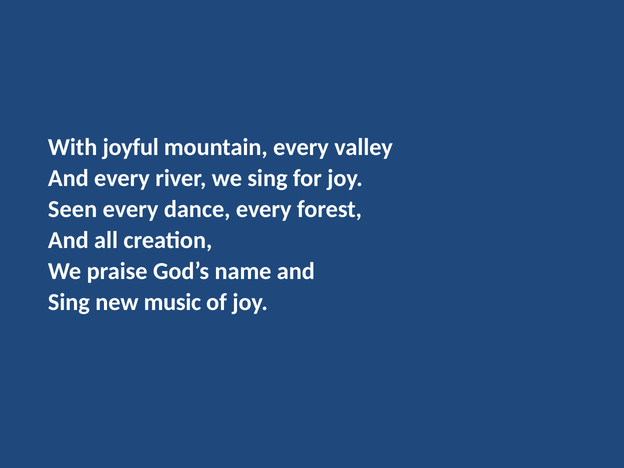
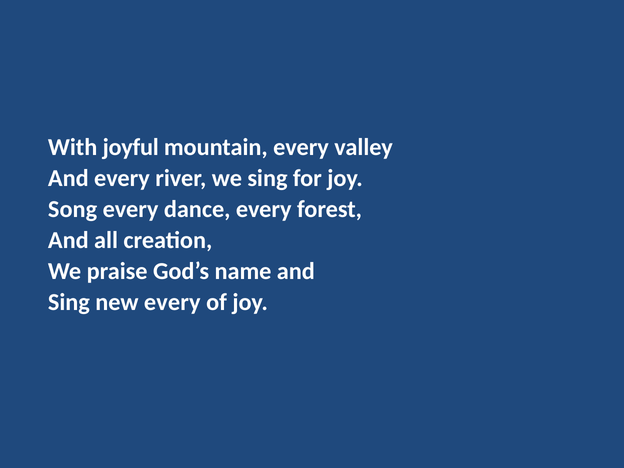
Seen: Seen -> Song
new music: music -> every
